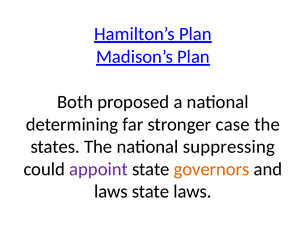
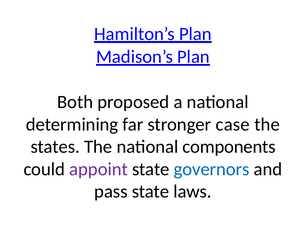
suppressing: suppressing -> components
governors colour: orange -> blue
laws at (111, 192): laws -> pass
